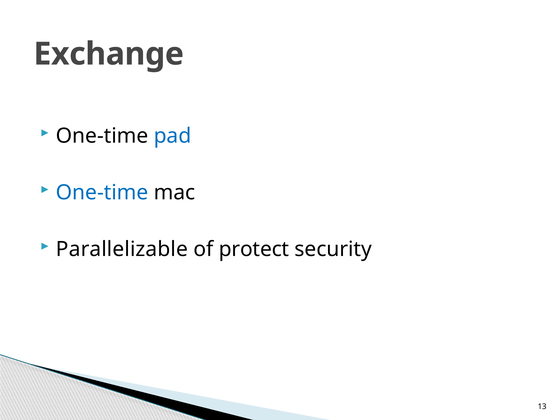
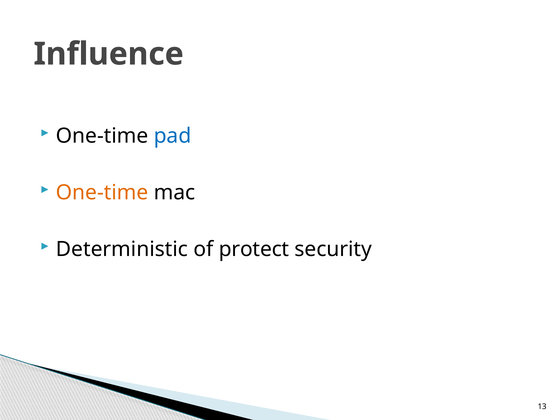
Exchange: Exchange -> Influence
One-time at (102, 193) colour: blue -> orange
Parallelizable: Parallelizable -> Deterministic
